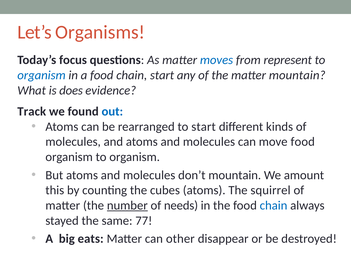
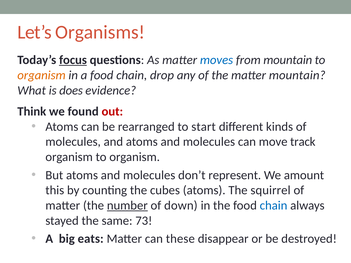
focus underline: none -> present
from represent: represent -> mountain
organism at (41, 75) colour: blue -> orange
chain start: start -> drop
Track: Track -> Think
out colour: blue -> red
move food: food -> track
don’t mountain: mountain -> represent
needs: needs -> down
77: 77 -> 73
other: other -> these
